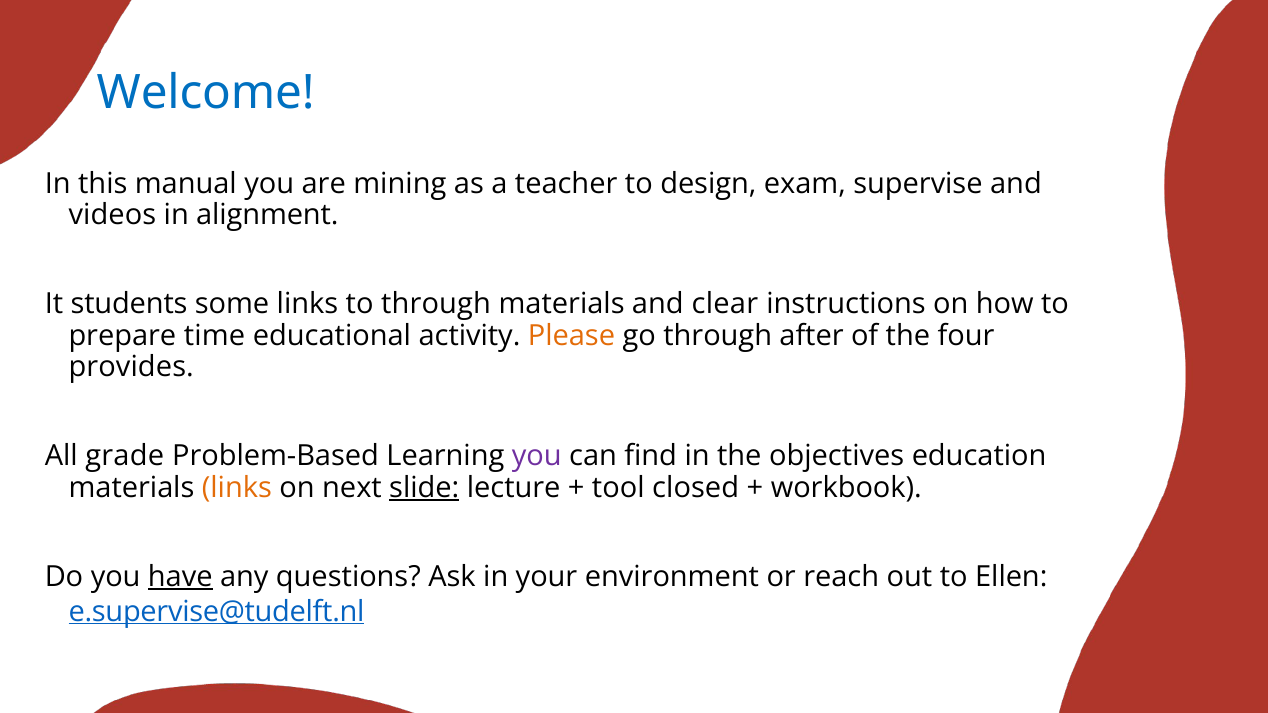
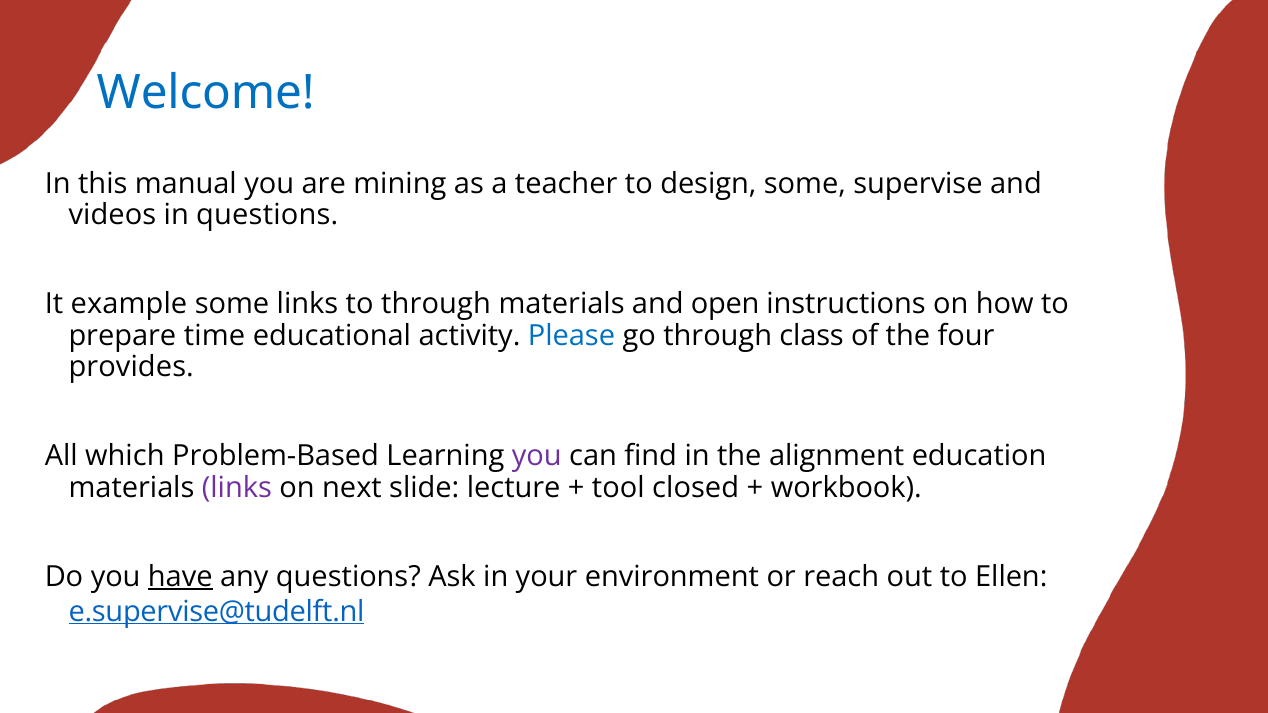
design exam: exam -> some
in alignment: alignment -> questions
students: students -> example
clear: clear -> open
Please colour: orange -> blue
after: after -> class
grade: grade -> which
objectives: objectives -> alignment
links at (237, 488) colour: orange -> purple
slide underline: present -> none
